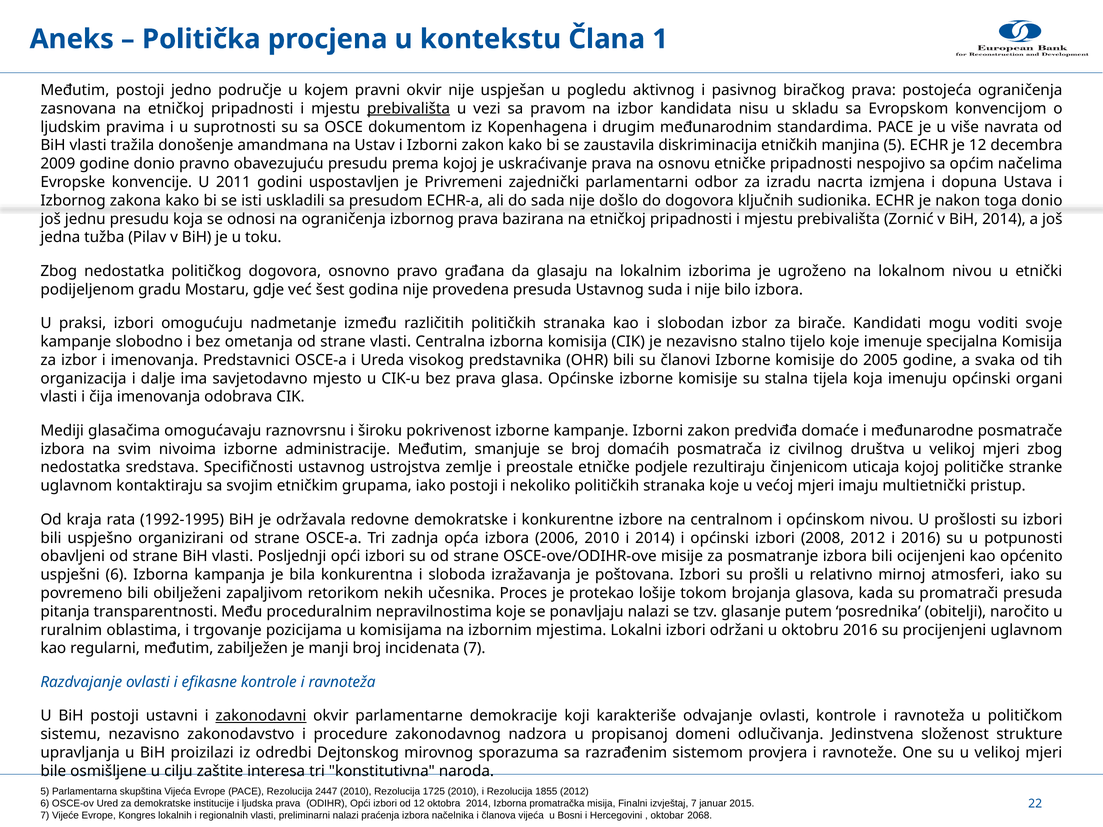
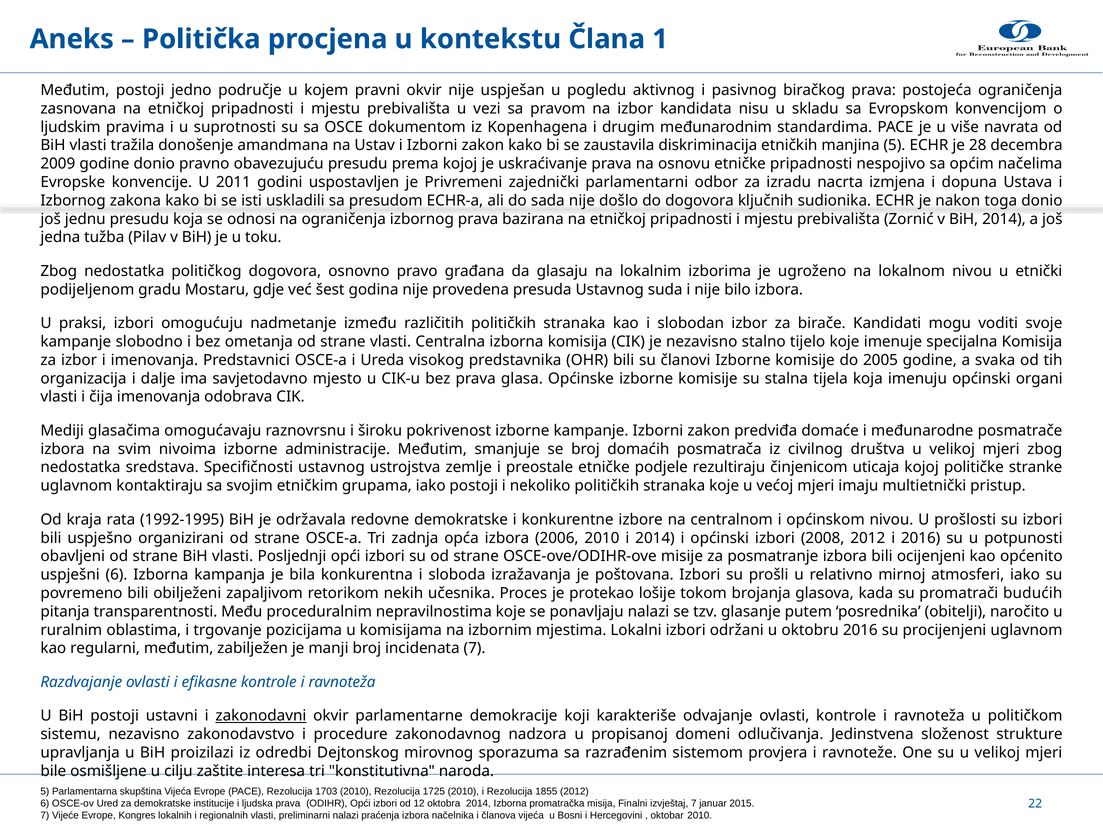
prebivališta at (409, 109) underline: present -> none
je 12: 12 -> 28
promatrači presuda: presuda -> budućih
2447: 2447 -> 1703
oktobar 2068: 2068 -> 2010
